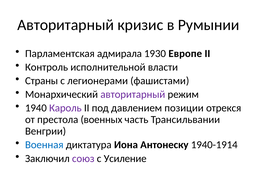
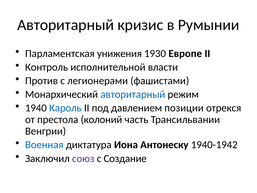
адмирала: адмирала -> унижения
Страны: Страны -> Против
авторитарный at (133, 94) colour: purple -> blue
Кароль colour: purple -> blue
военных: военных -> колоний
1940-1914: 1940-1914 -> 1940-1942
Усиление: Усиление -> Создание
